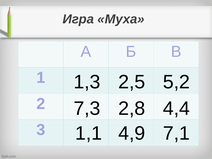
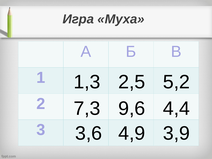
2,8: 2,8 -> 9,6
1,1: 1,1 -> 3,6
7,1: 7,1 -> 3,9
